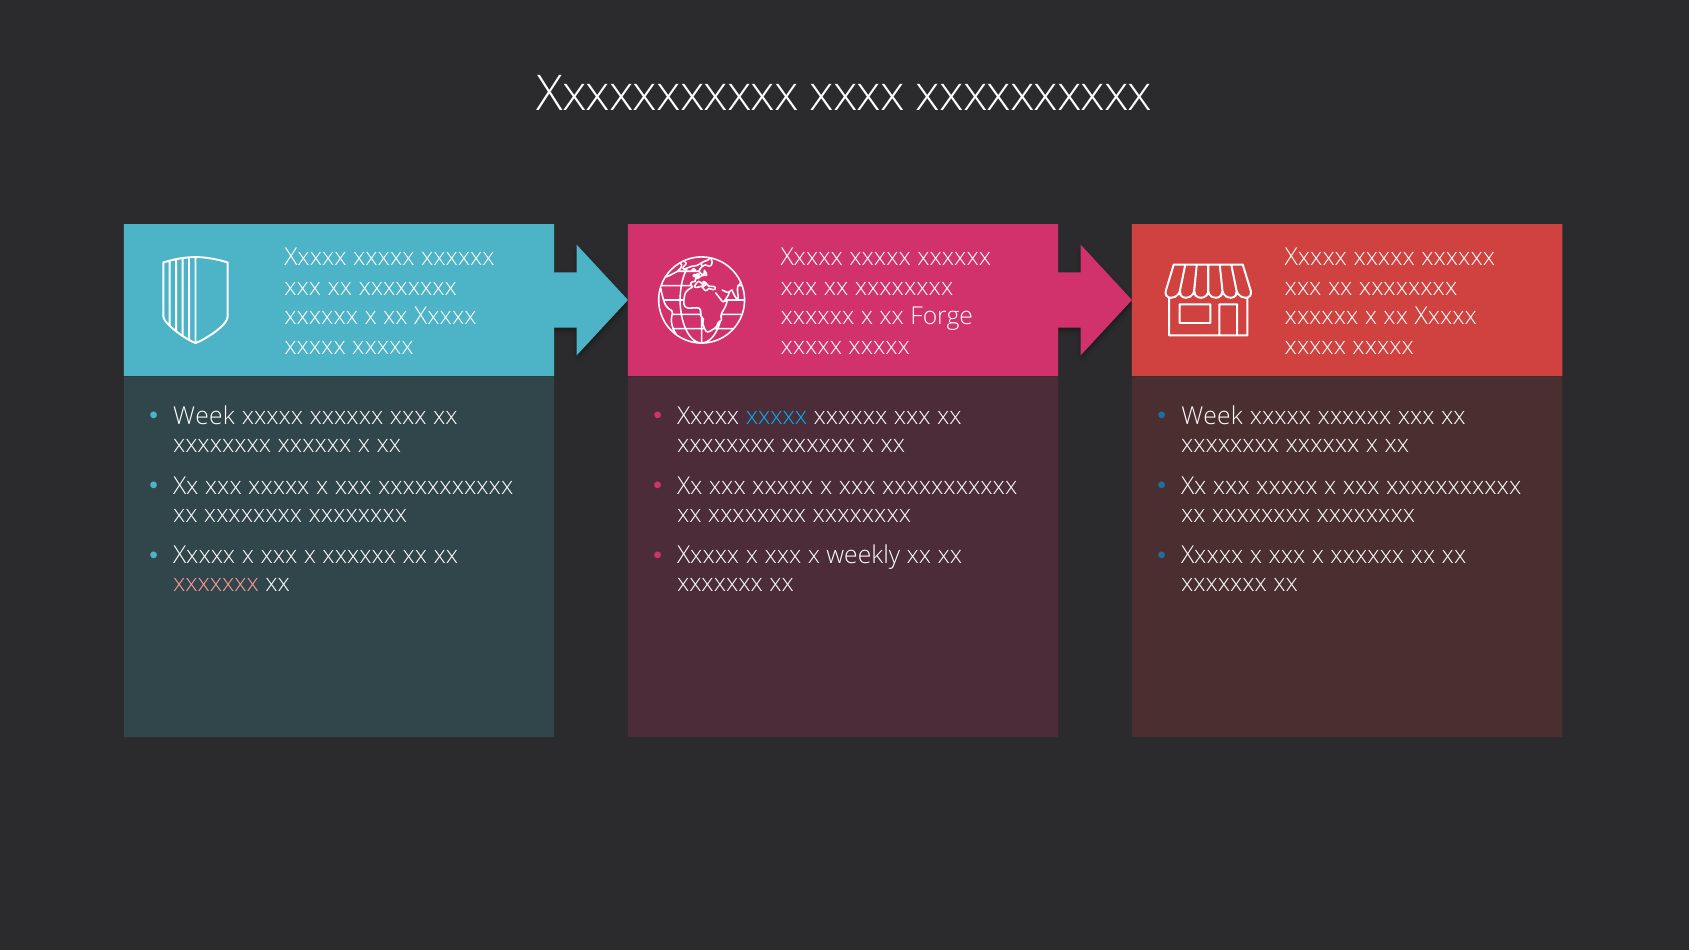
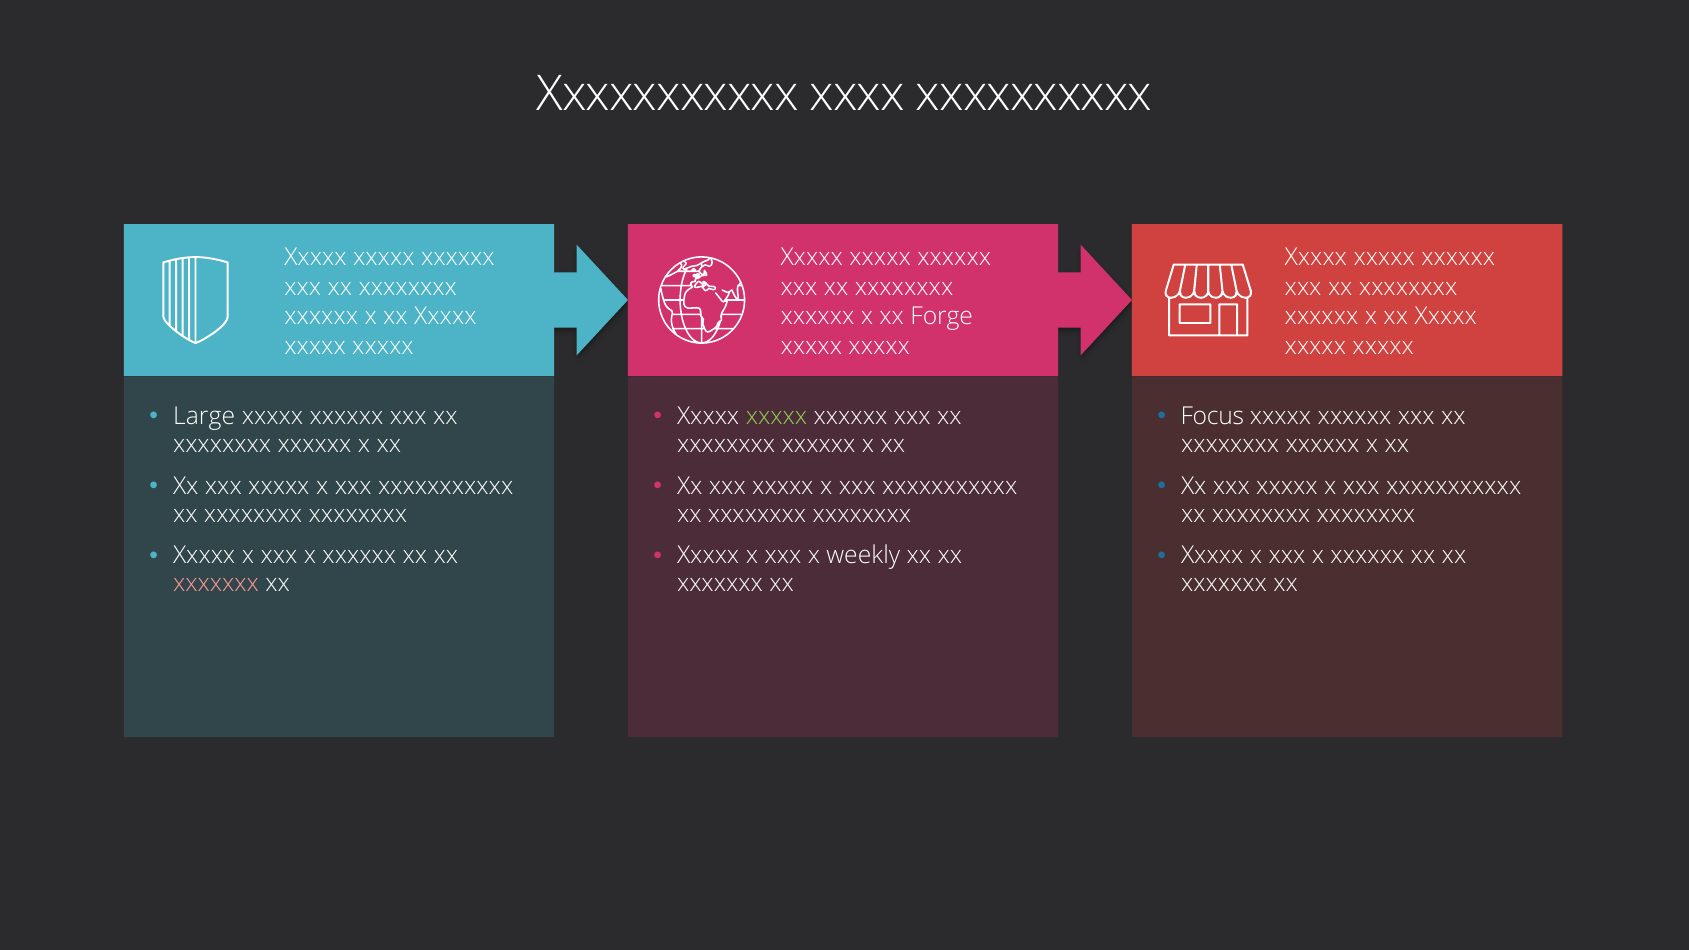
Week at (204, 417): Week -> Large
xxxxx at (776, 417) colour: light blue -> light green
Week at (1212, 417): Week -> Focus
